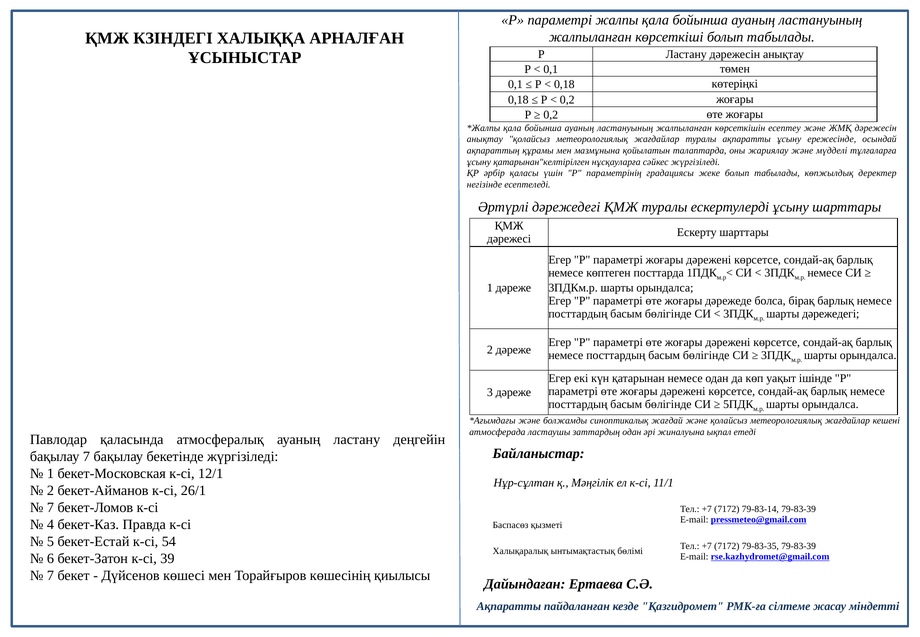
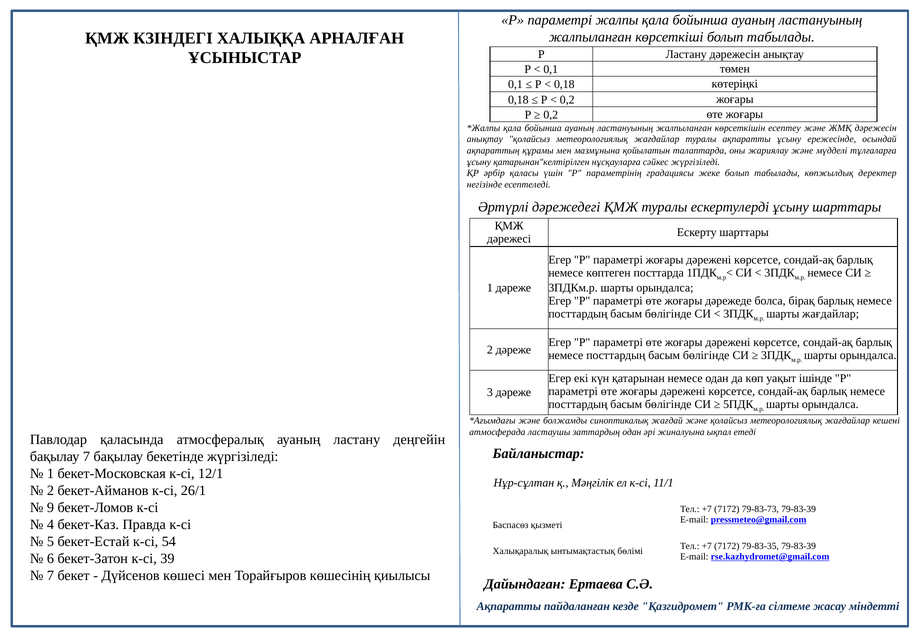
шарты дәрежедегі: дәрежедегі -> жағдайлар
7 at (50, 508): 7 -> 9
79-83-14: 79-83-14 -> 79-83-73
